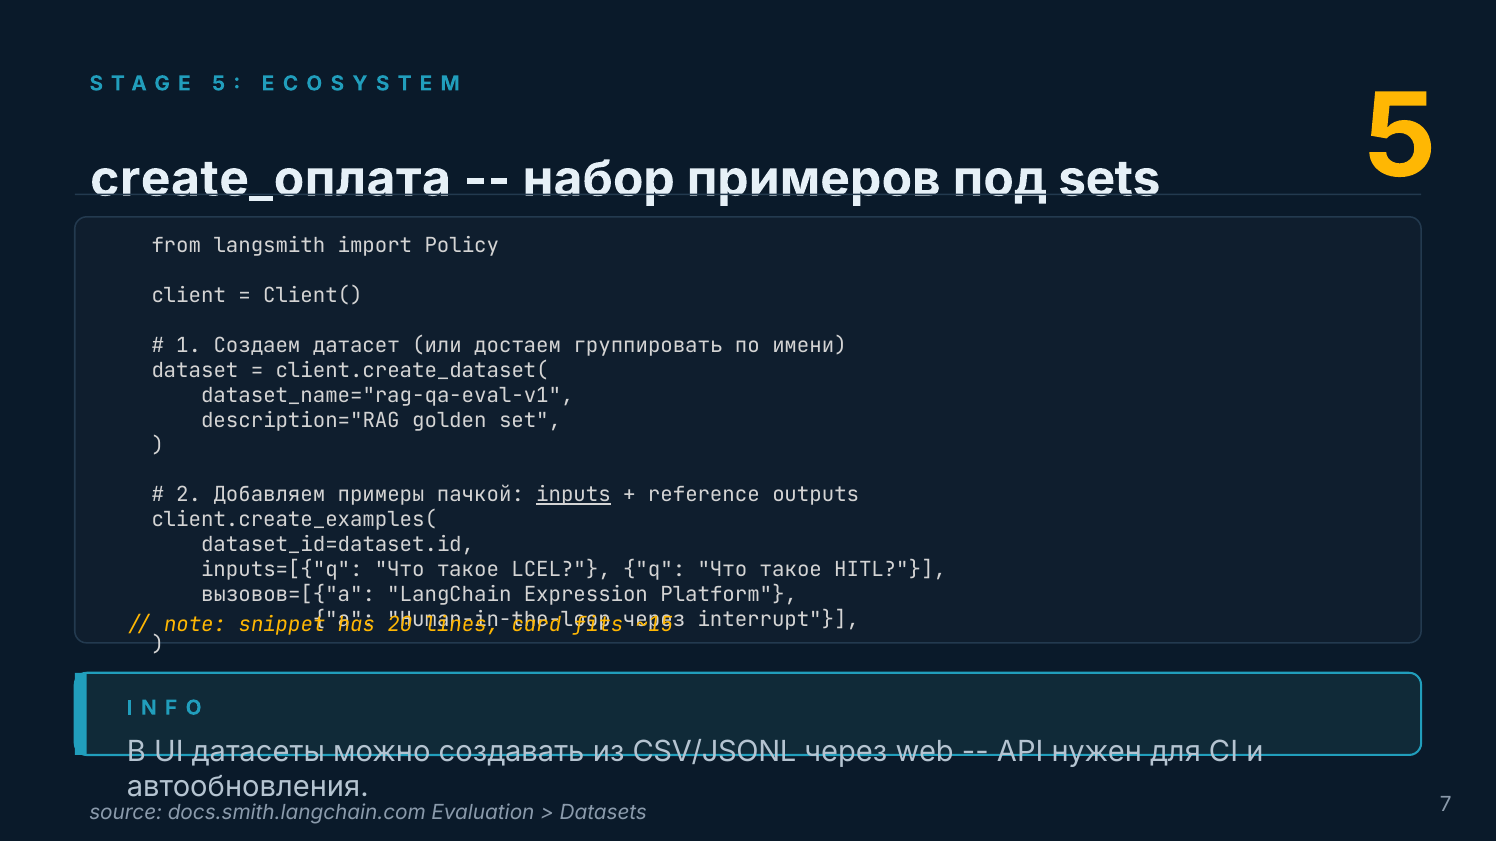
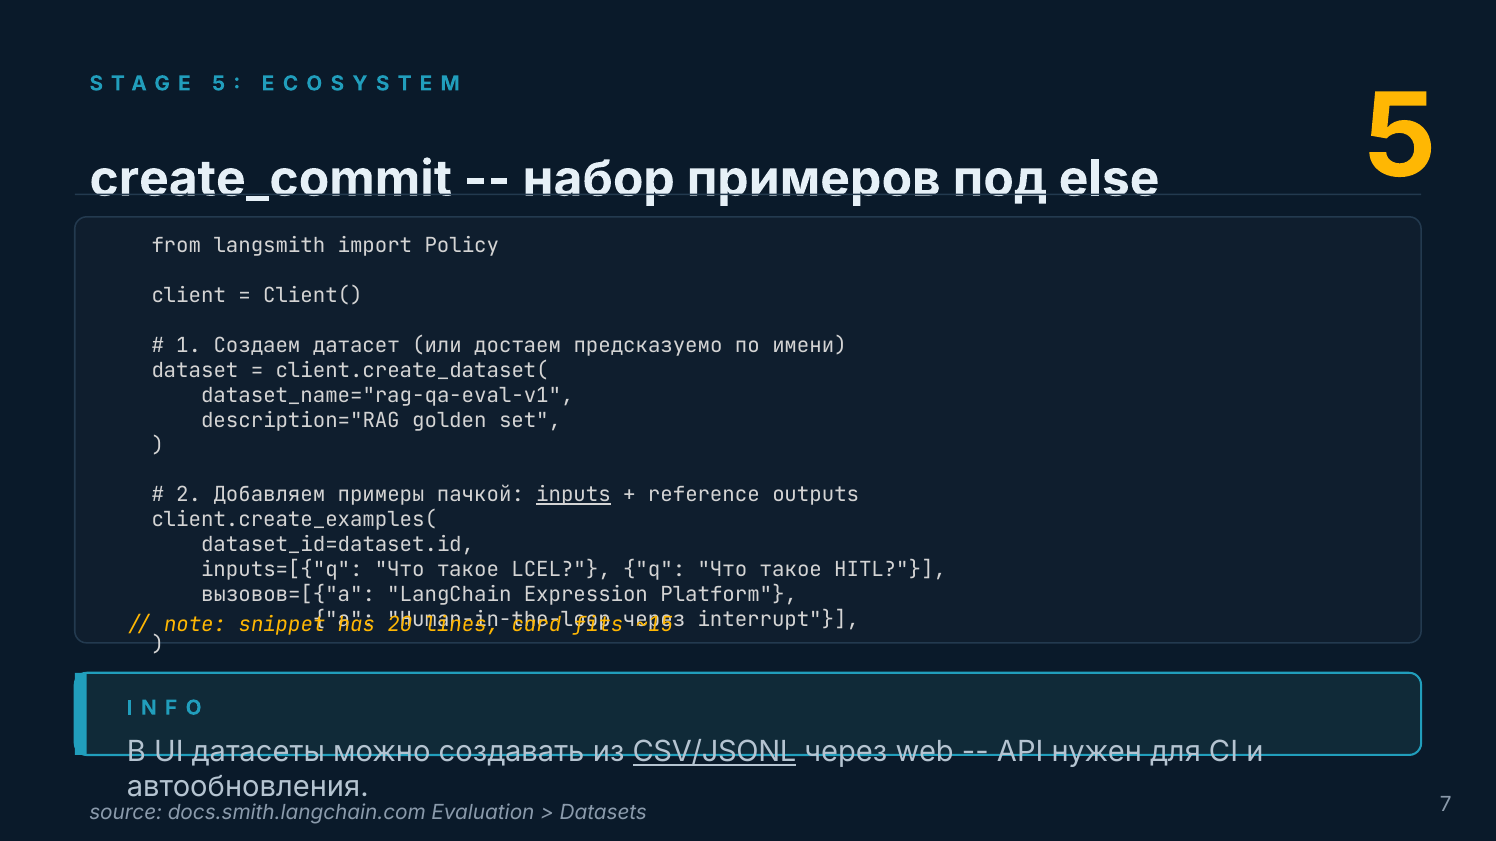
create_оплата: create_оплата -> create_commit
sets: sets -> else
группировать: группировать -> предсказуемо
CSV/JSONL underline: none -> present
